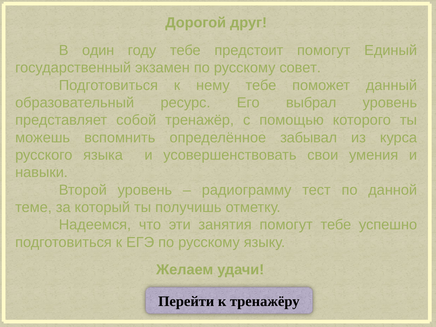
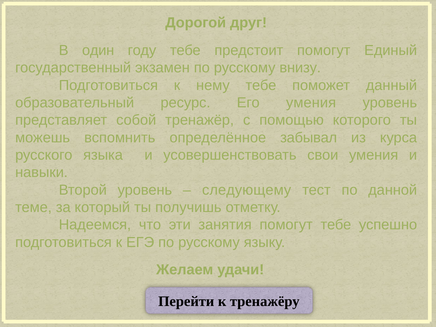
совет: совет -> внизу
Его выбрал: выбрал -> умения
радиограмму: радиограмму -> следующему
